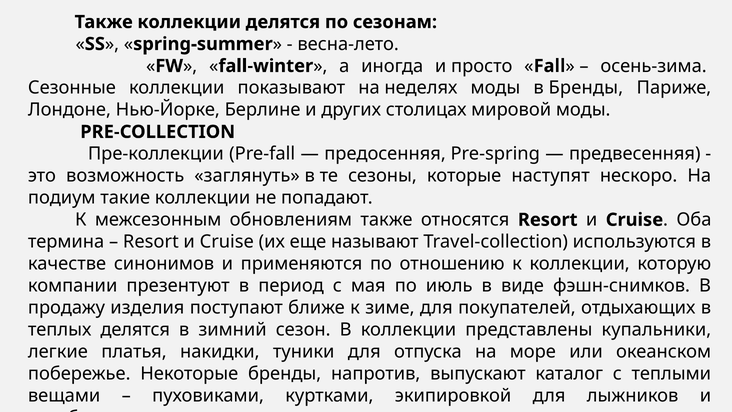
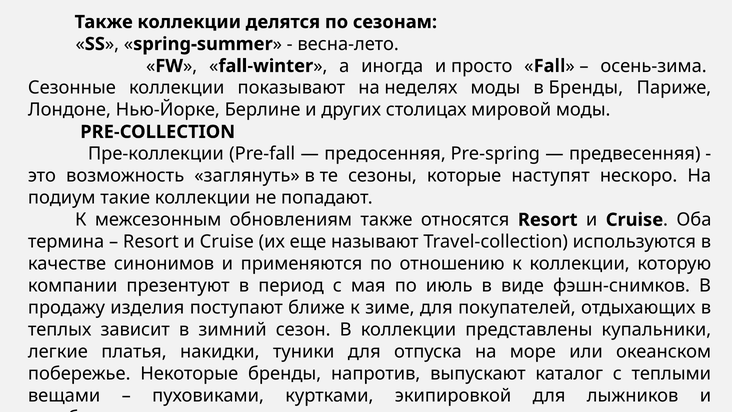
теплых делятся: делятся -> зависит
